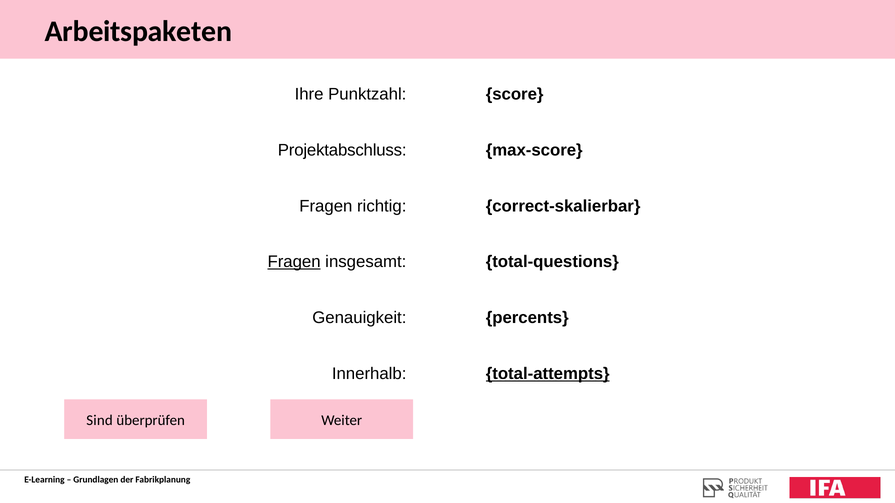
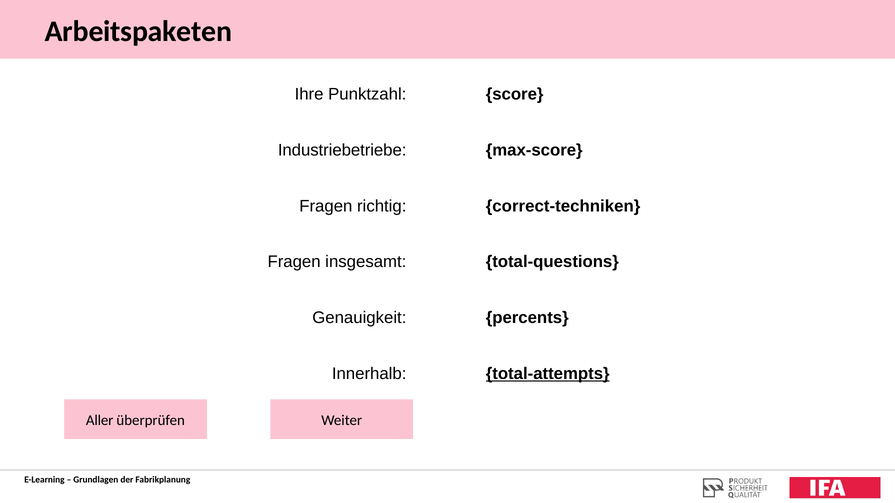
Projektabschluss: Projektabschluss -> Industriebetriebe
correct-skalierbar: correct-skalierbar -> correct-techniken
Fragen at (294, 262) underline: present -> none
Sind: Sind -> Aller
